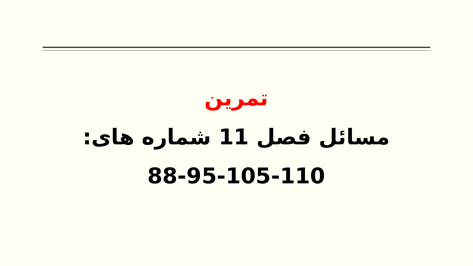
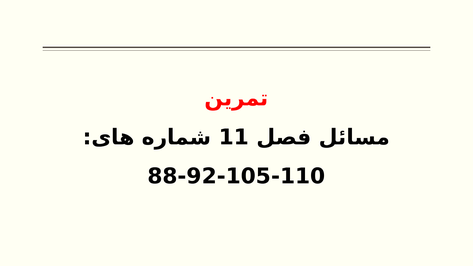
88-95-105-110: 88-95-105-110 -> 88-92-105-110
